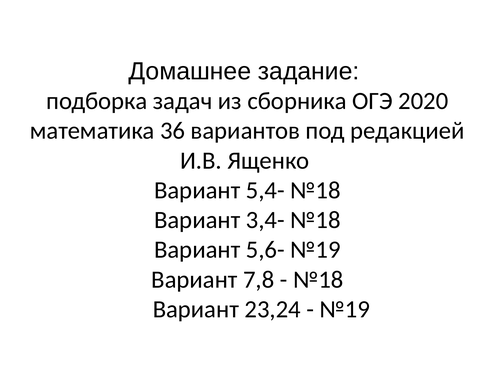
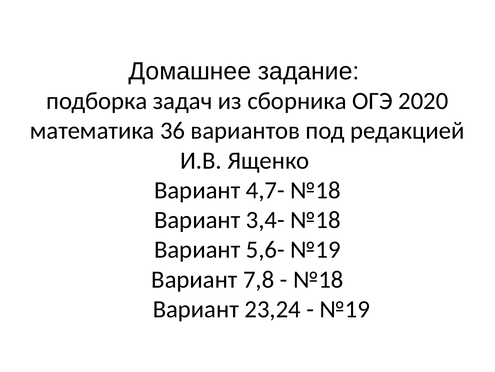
5,4-: 5,4- -> 4,7-
